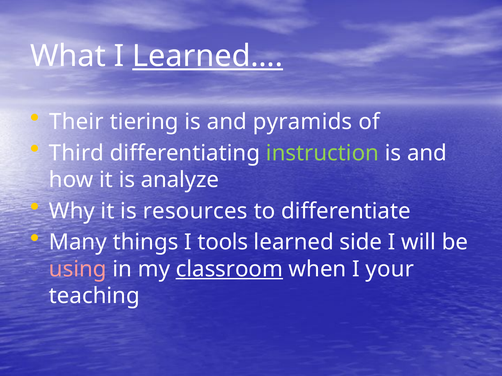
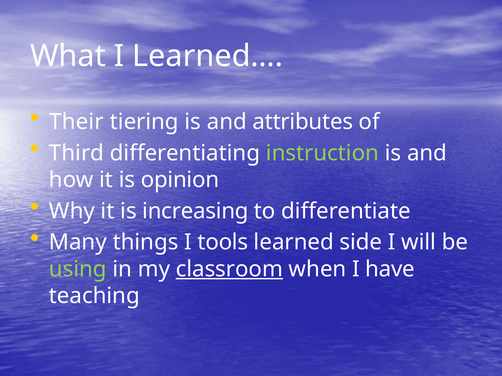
Learned… underline: present -> none
pyramids: pyramids -> attributes
analyze: analyze -> opinion
resources: resources -> increasing
using colour: pink -> light green
your: your -> have
